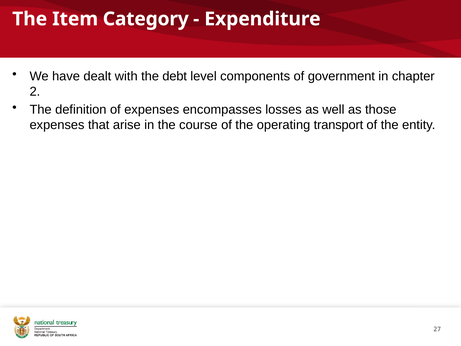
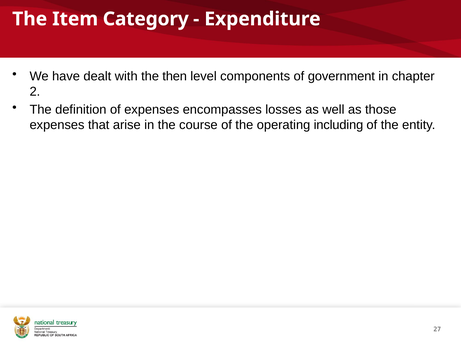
debt: debt -> then
transport: transport -> including
